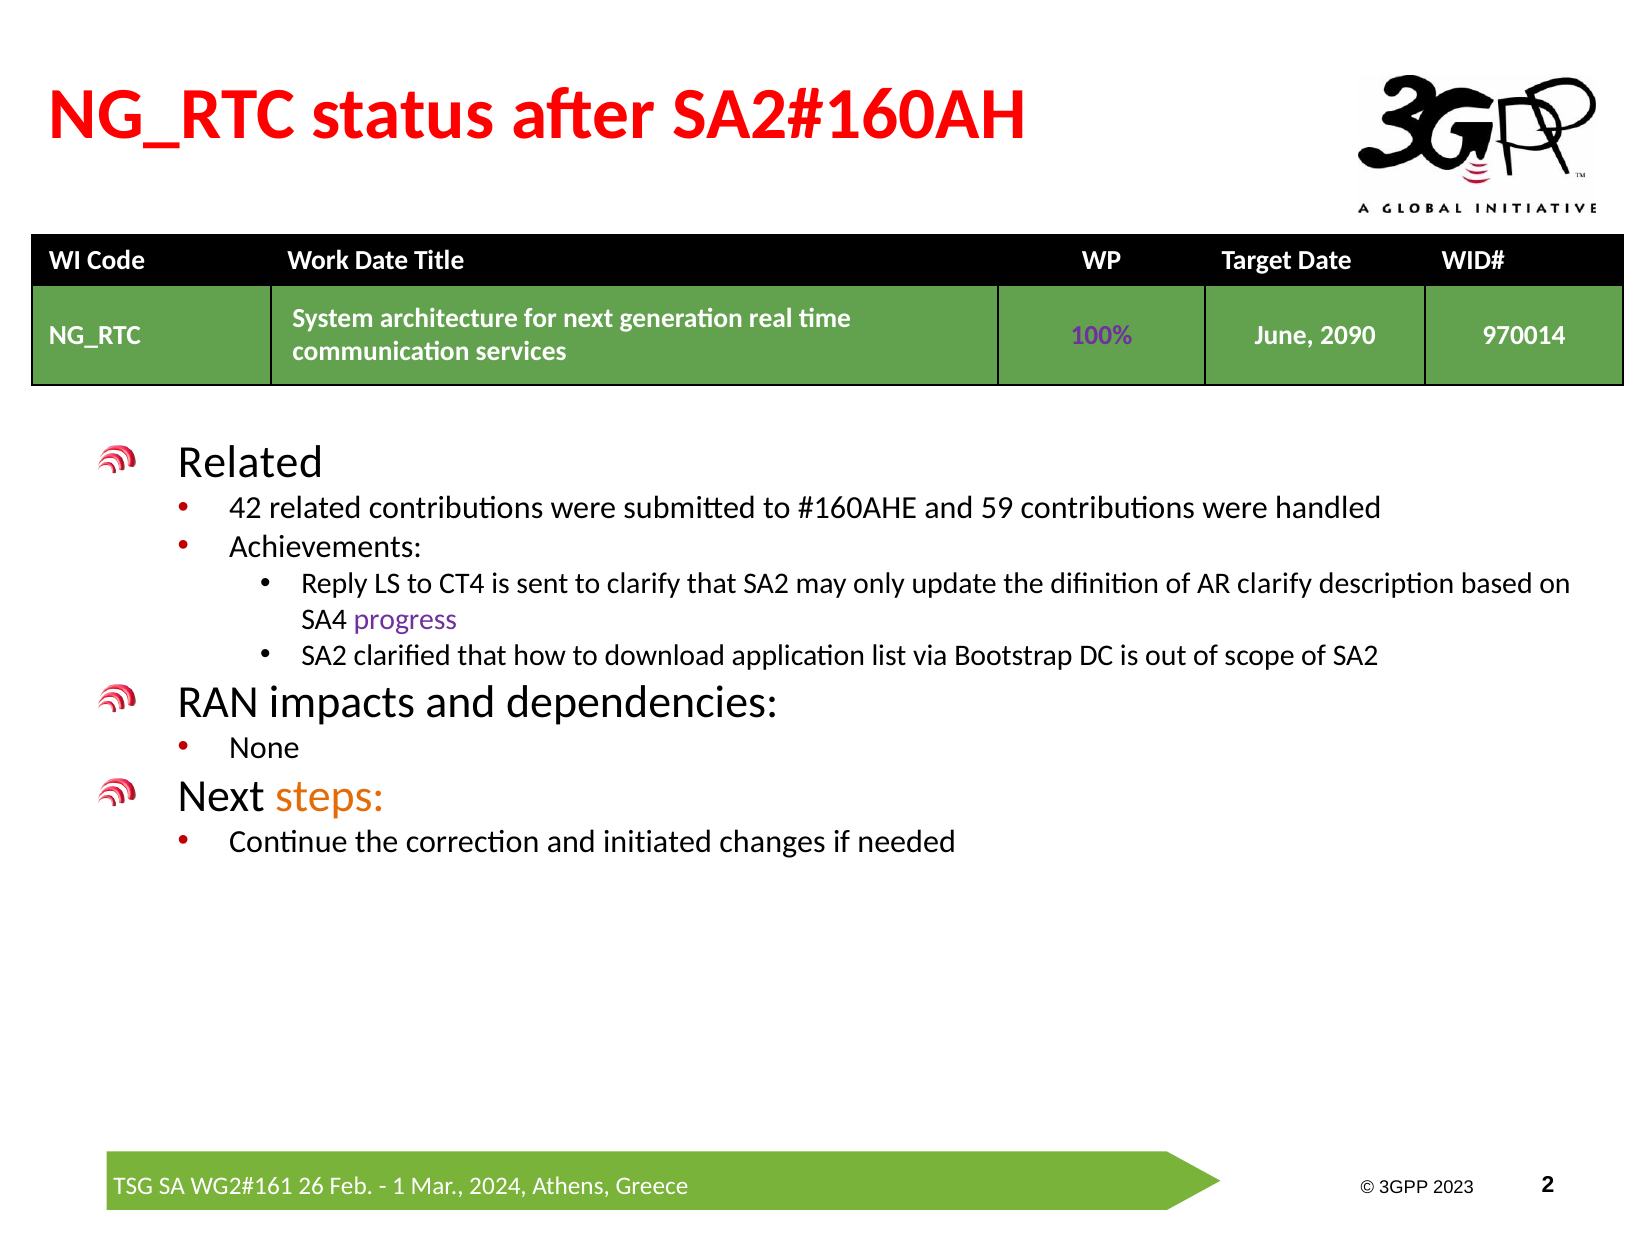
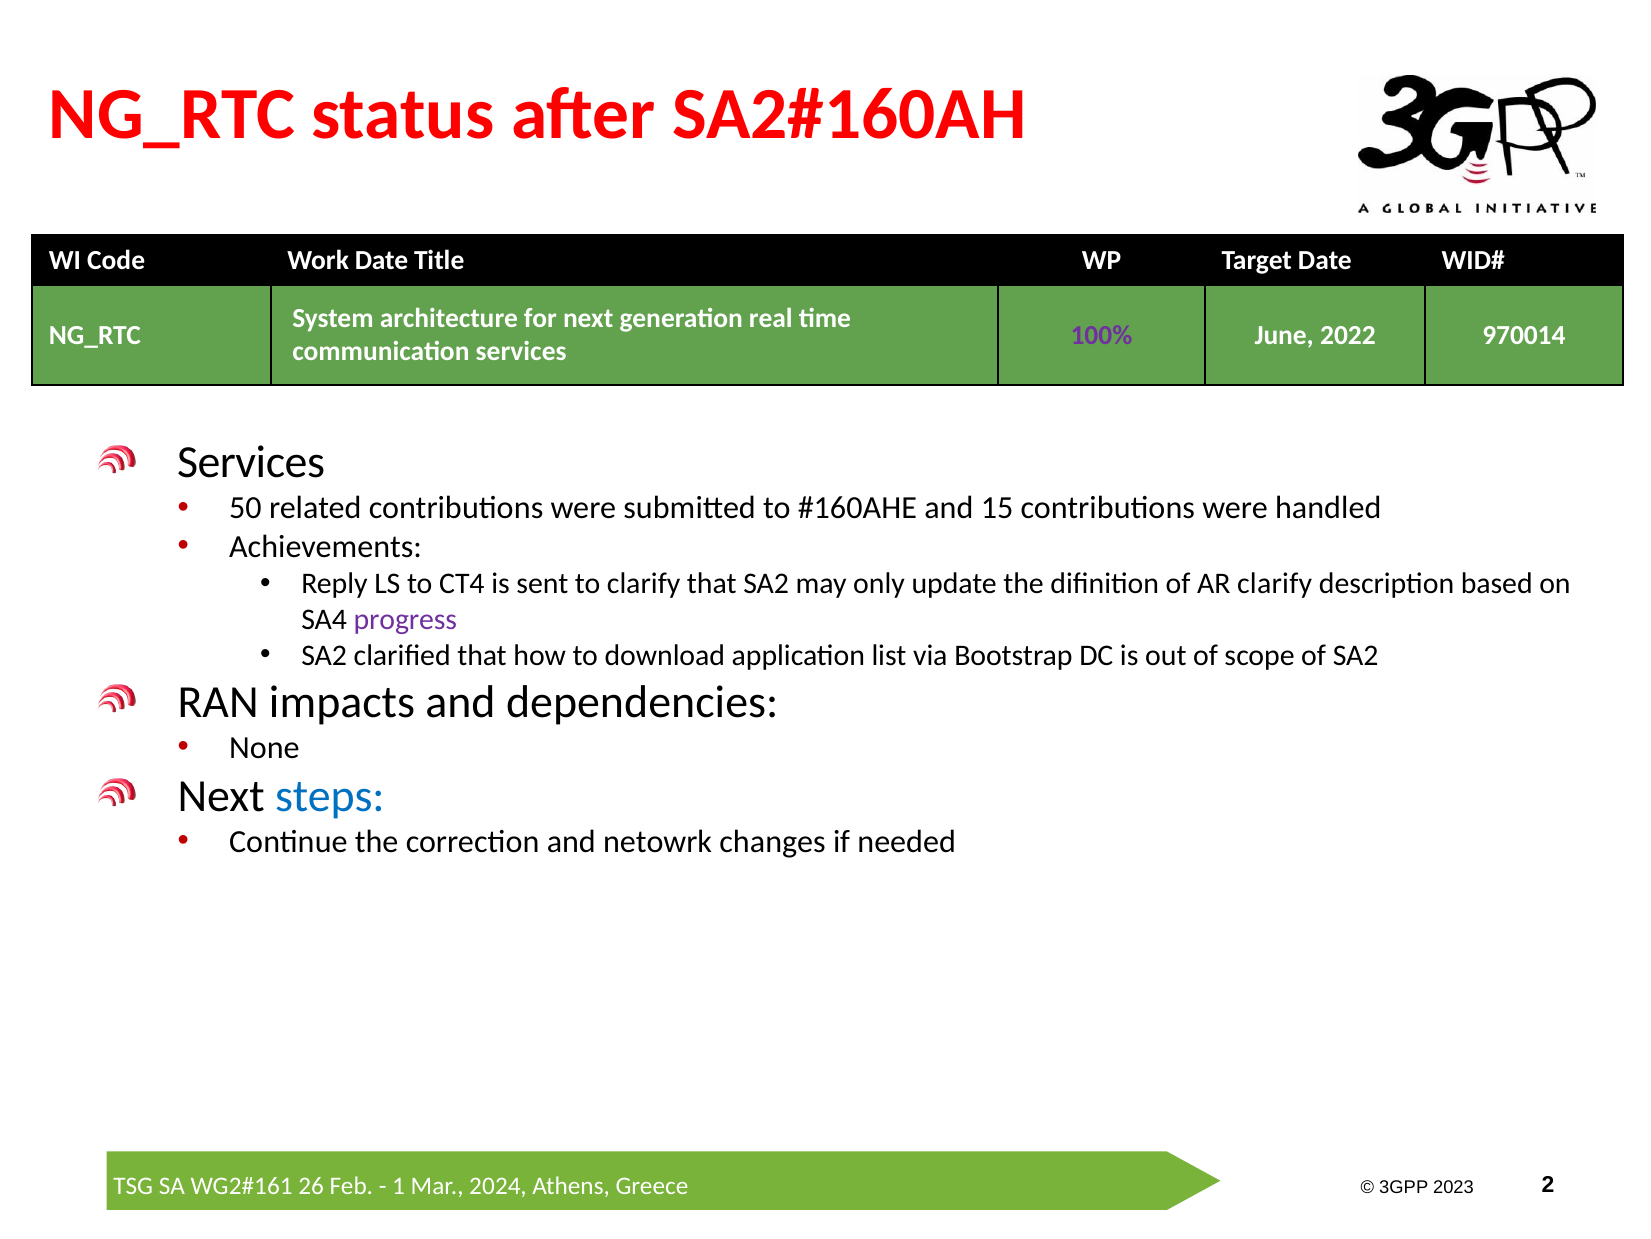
2090: 2090 -> 2022
Related at (251, 462): Related -> Services
42: 42 -> 50
59: 59 -> 15
steps colour: orange -> blue
initiated: initiated -> netowrk
